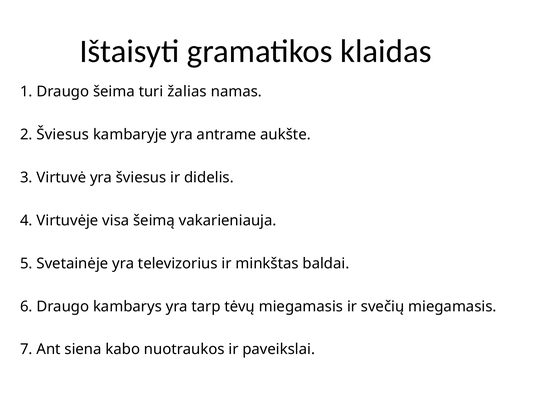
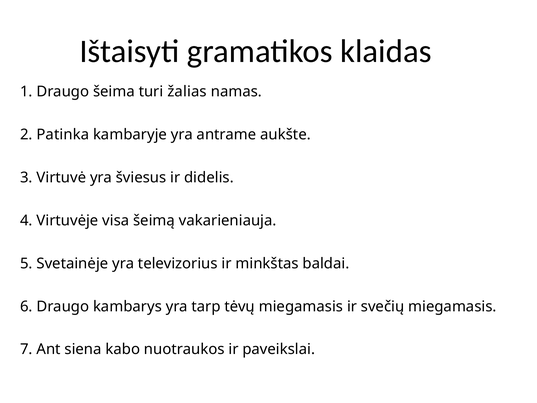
2 Šviesus: Šviesus -> Patinka
